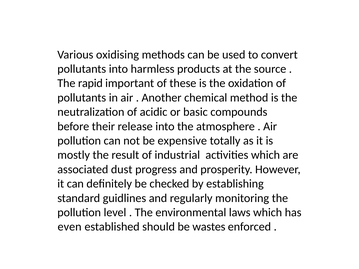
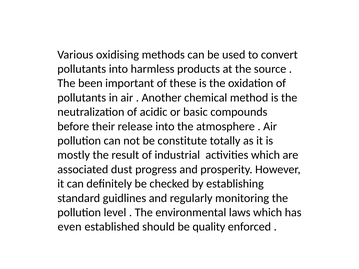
rapid: rapid -> been
expensive: expensive -> constitute
wastes: wastes -> quality
